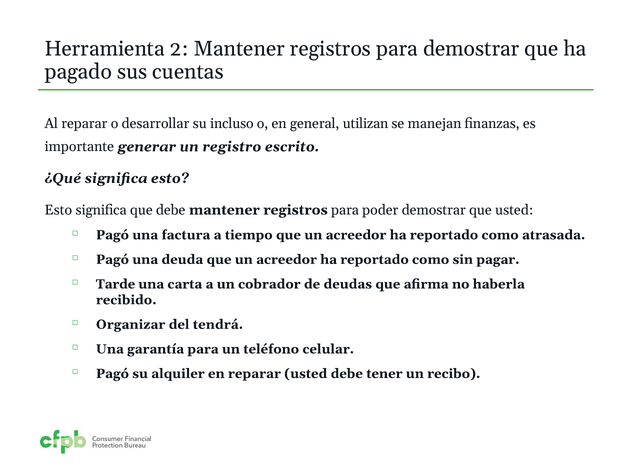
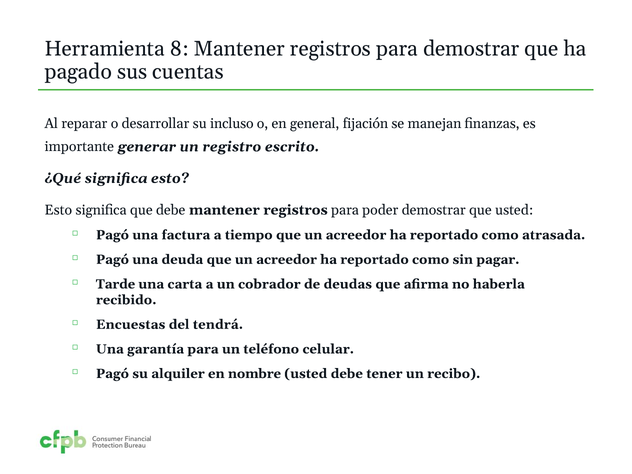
2: 2 -> 8
utilizan: utilizan -> fijación
Organizar: Organizar -> Encuestas
en reparar: reparar -> nombre
